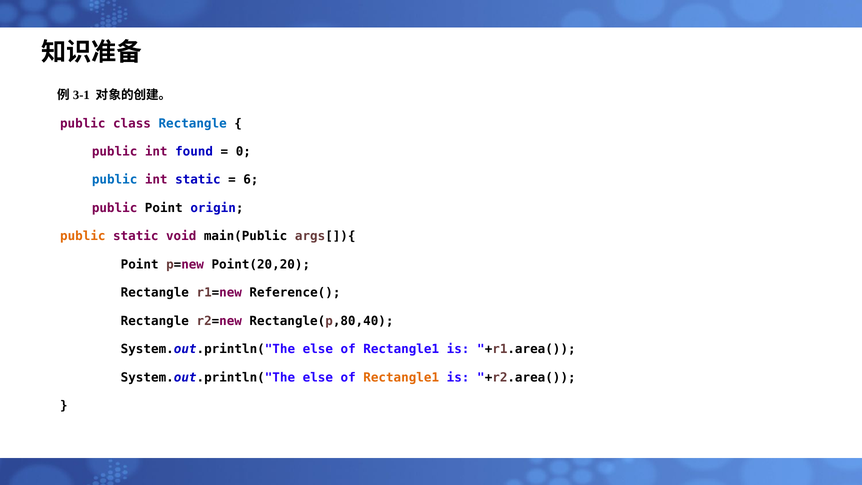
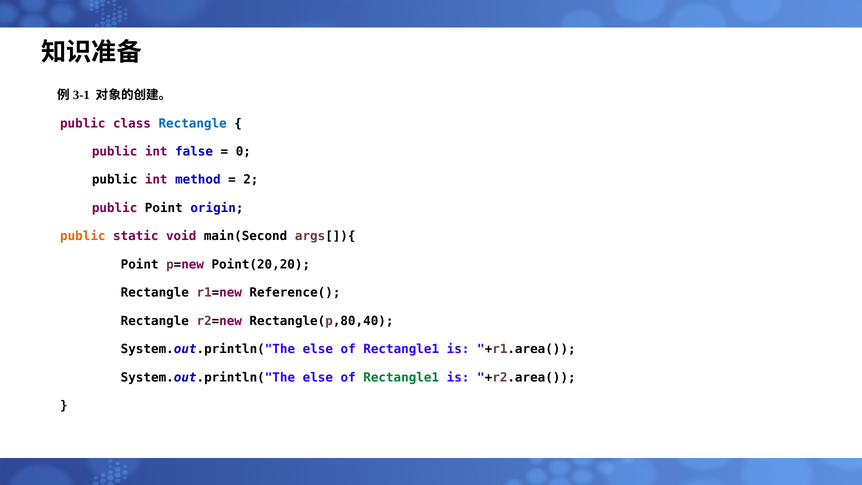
found: found -> false
public at (115, 180) colour: blue -> black
int static: static -> method
6: 6 -> 2
main(Public: main(Public -> main(Second
Rectangle1 at (401, 377) colour: orange -> green
